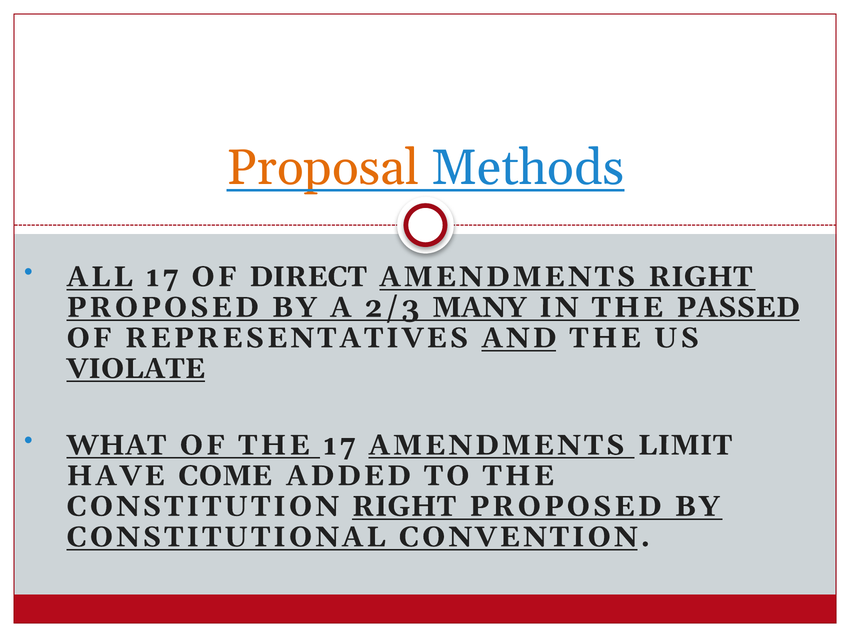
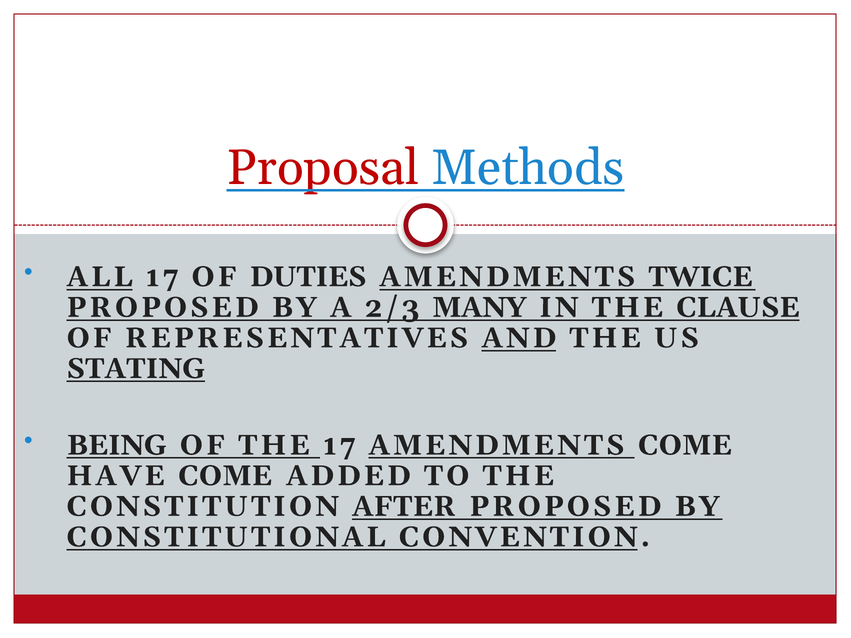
Proposal colour: orange -> red
DIRECT: DIRECT -> DUTIES
AMENDMENTS RIGHT: RIGHT -> TWICE
PASSED: PASSED -> CLAUSE
VIOLATE: VIOLATE -> STATING
WHAT: WHAT -> BEING
AMENDMENTS LIMIT: LIMIT -> COME
CONSTITUTION RIGHT: RIGHT -> AFTER
